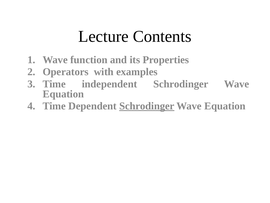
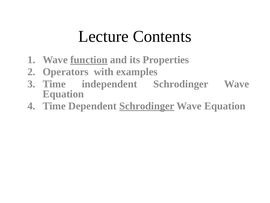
function underline: none -> present
